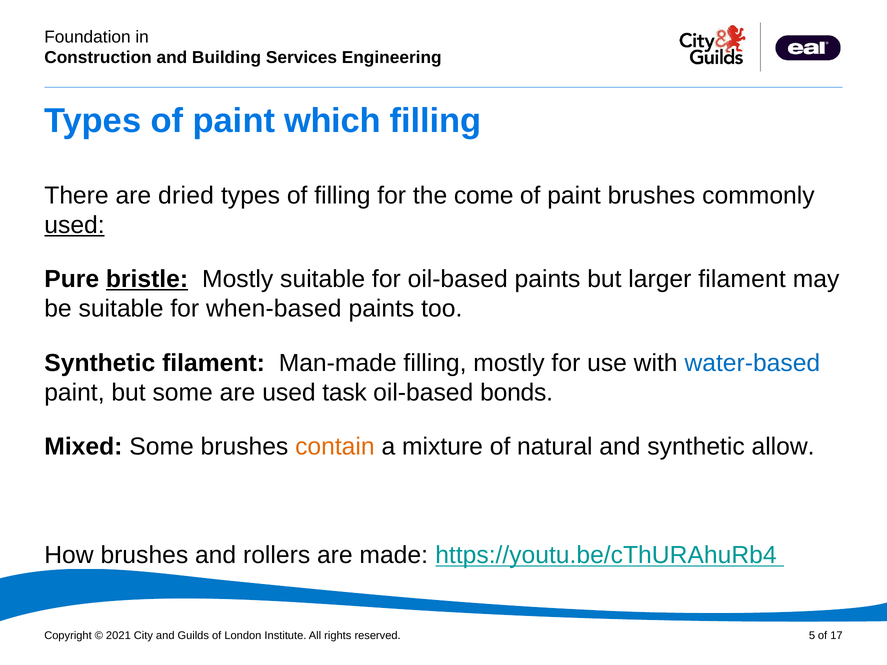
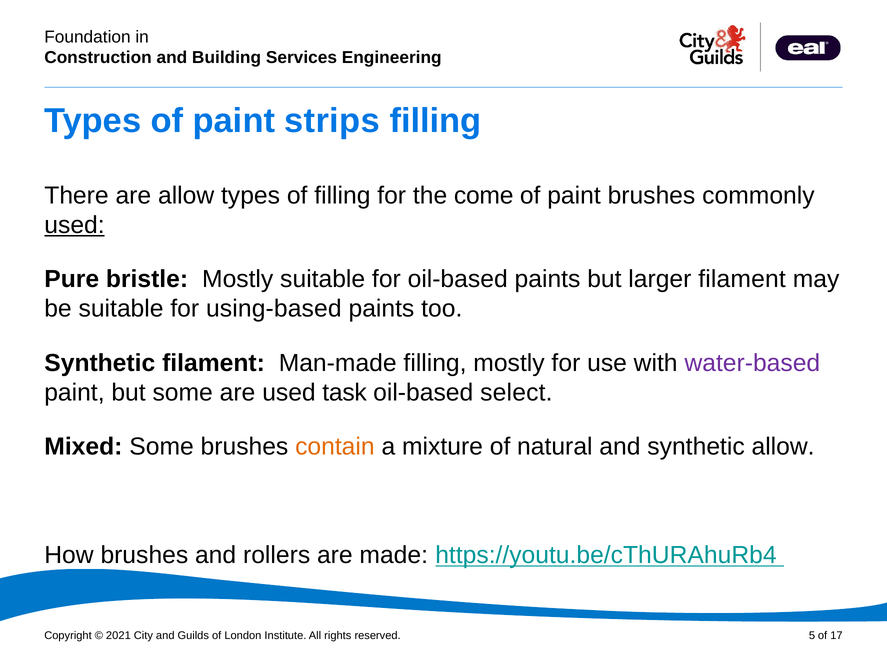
which: which -> strips
are dried: dried -> allow
bristle underline: present -> none
when-based: when-based -> using-based
water-based colour: blue -> purple
bonds: bonds -> select
